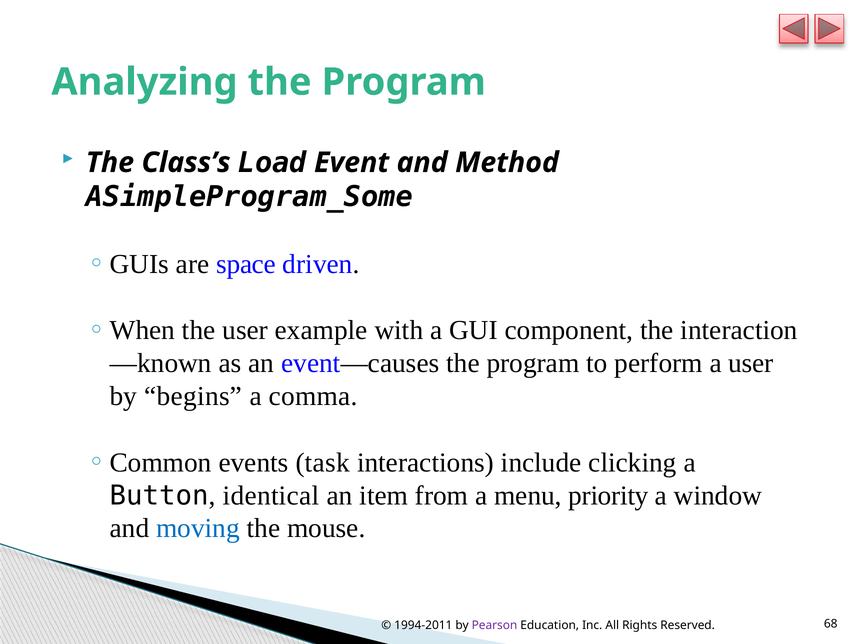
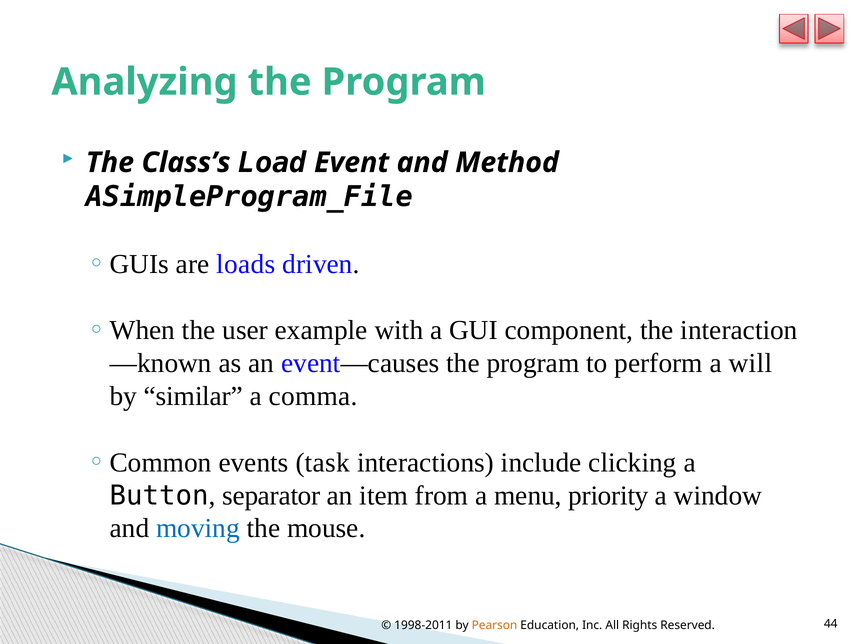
ASimpleProgram_Some: ASimpleProgram_Some -> ASimpleProgram_File
space: space -> loads
a user: user -> will
begins: begins -> similar
identical: identical -> separator
1994-2011: 1994-2011 -> 1998-2011
Pearson colour: purple -> orange
68: 68 -> 44
